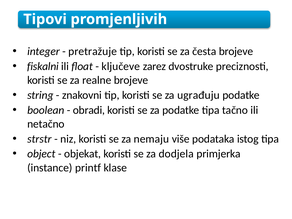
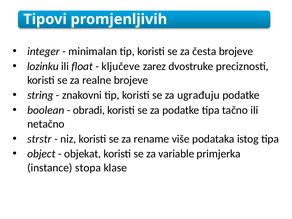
pretražuje: pretražuje -> minimalan
fiskalni: fiskalni -> lozinku
nemaju: nemaju -> rename
dodjela: dodjela -> variable
printf: printf -> stopa
